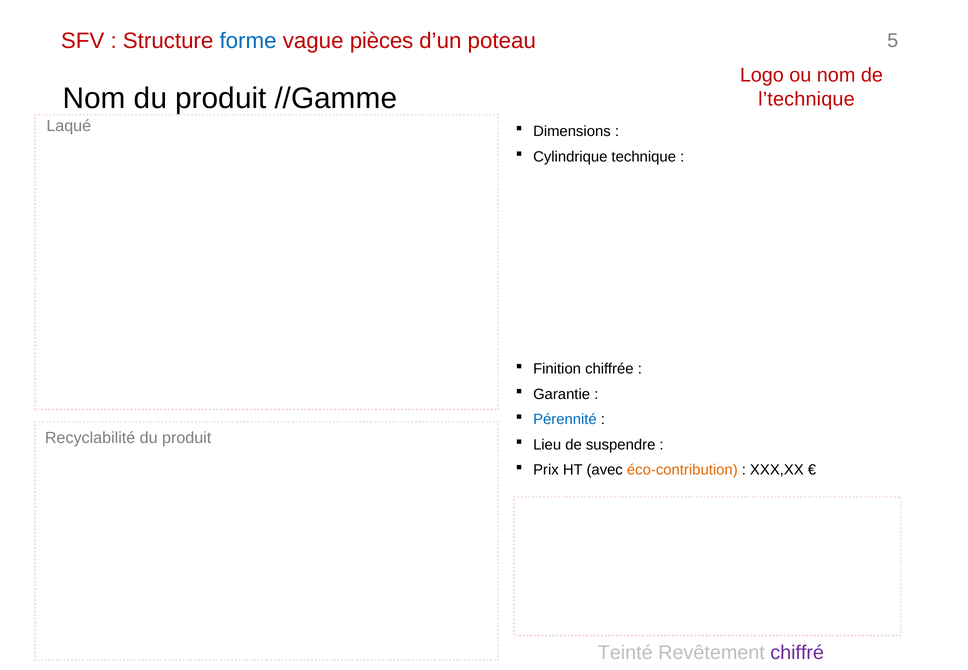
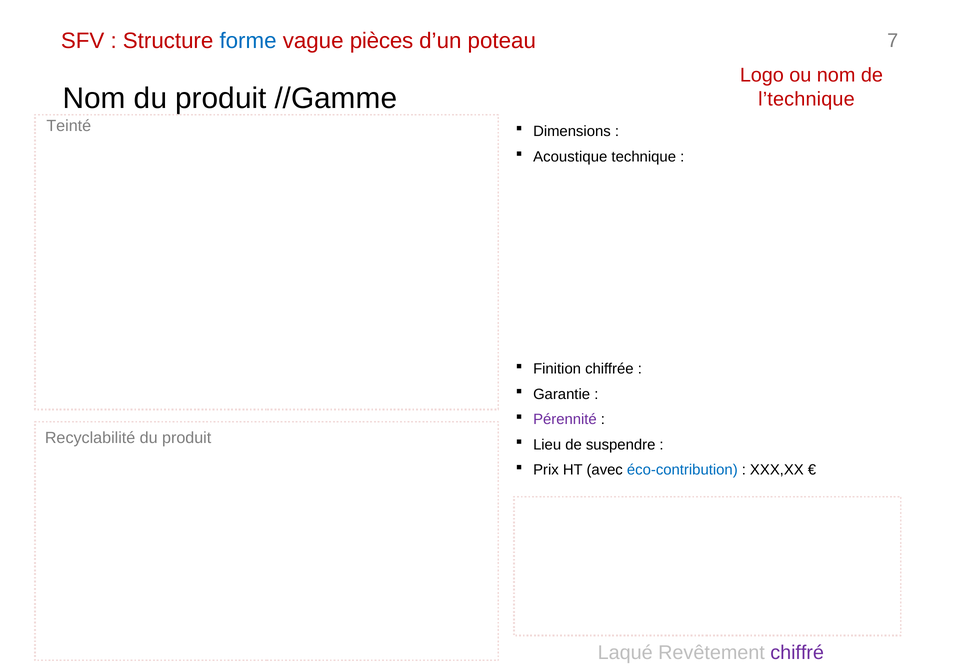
5: 5 -> 7
Laqué: Laqué -> Teinté
Cylindrique: Cylindrique -> Acoustique
Pérennité colour: blue -> purple
éco-contribution colour: orange -> blue
Teinté: Teinté -> Laqué
